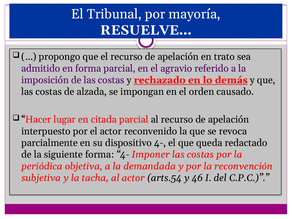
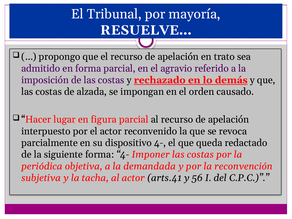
citada: citada -> figura
arts.54: arts.54 -> arts.41
46: 46 -> 56
